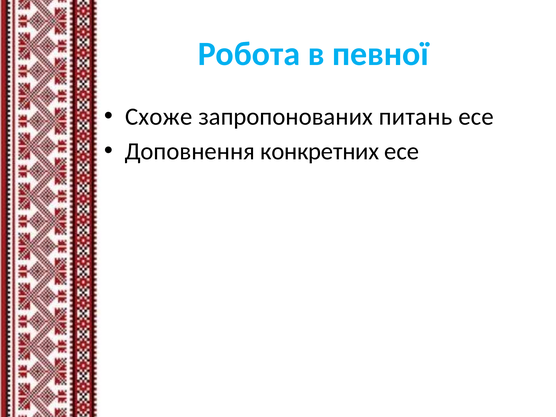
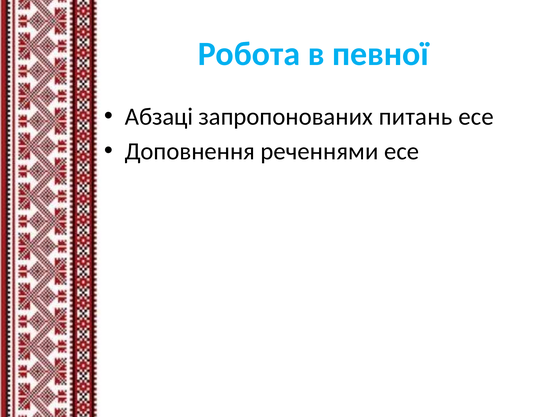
Схоже: Схоже -> Абзаці
конкретних: конкретних -> реченнями
